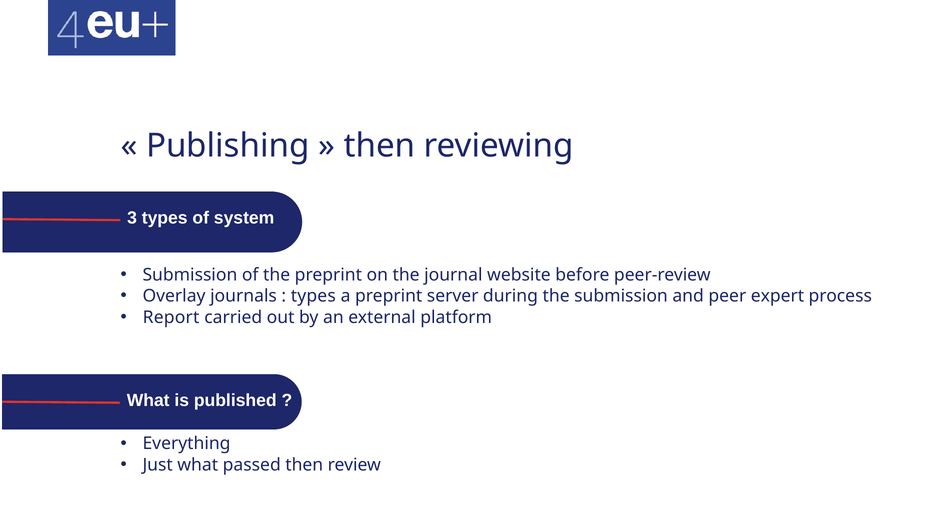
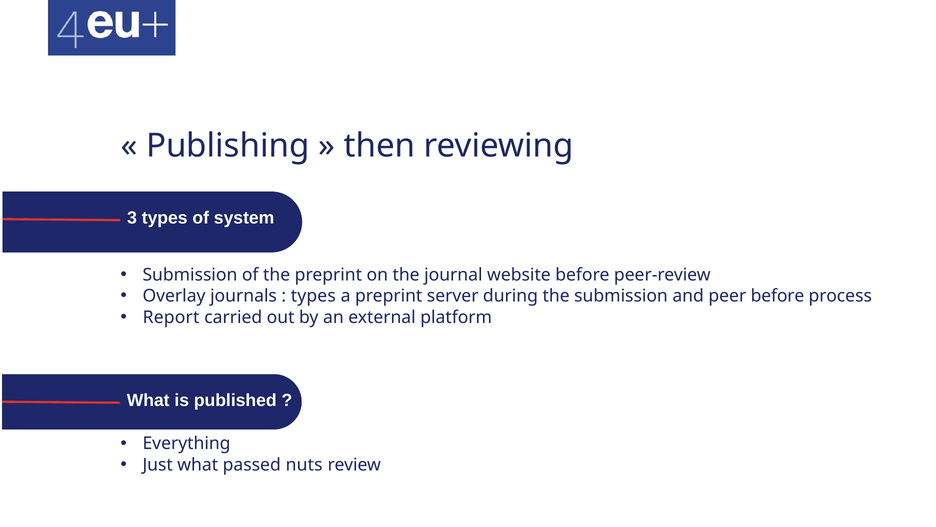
peer expert: expert -> before
passed then: then -> nuts
